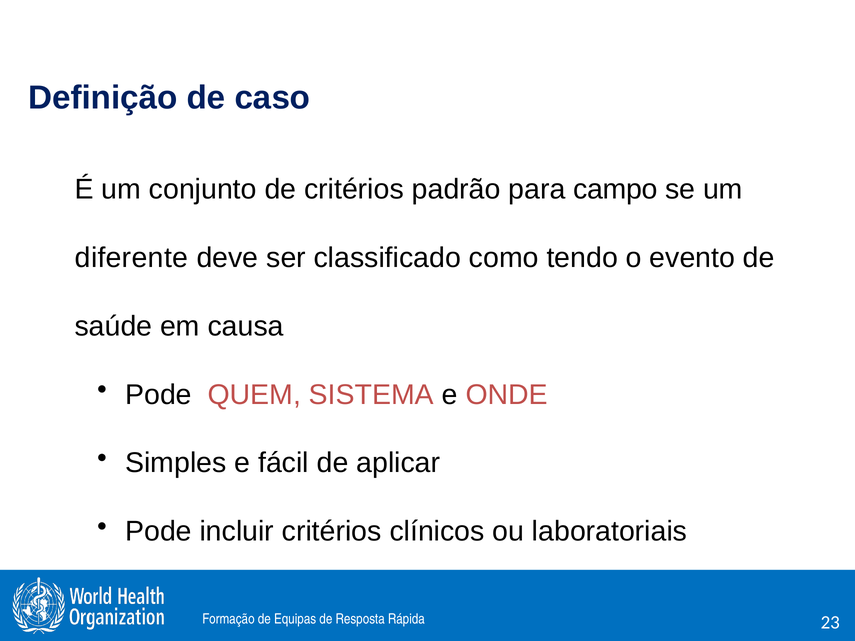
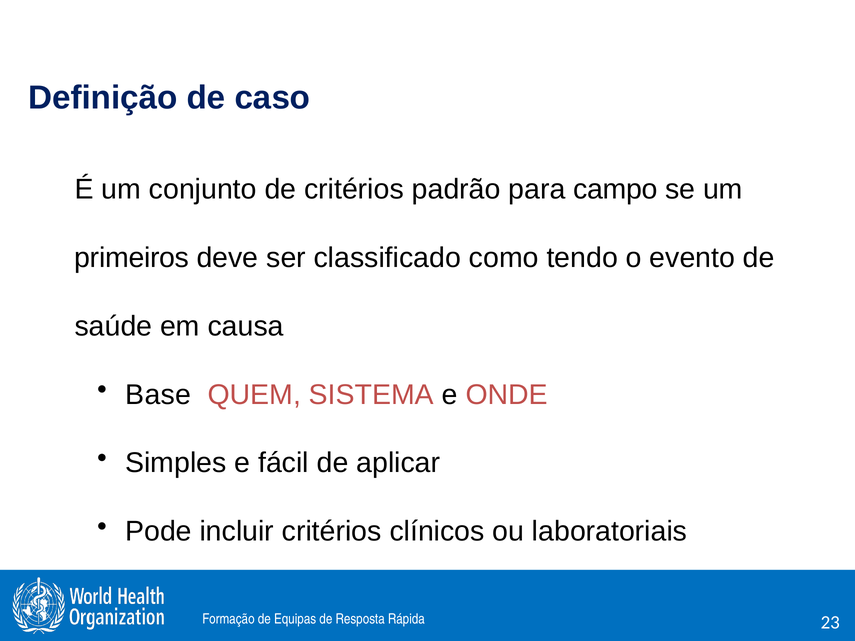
diferente: diferente -> primeiros
Pode at (158, 395): Pode -> Base
